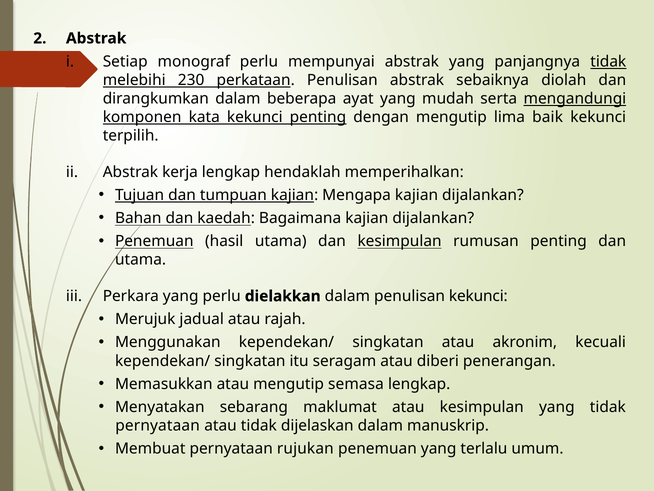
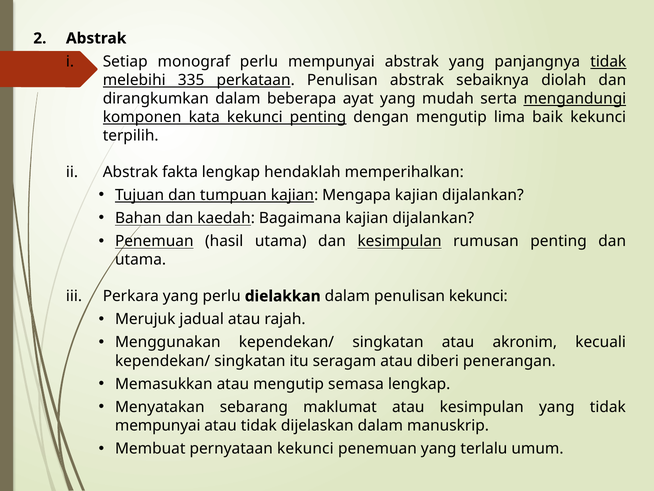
230: 230 -> 335
kerja: kerja -> fakta
pernyataan at (158, 425): pernyataan -> mempunyai
pernyataan rujukan: rujukan -> kekunci
